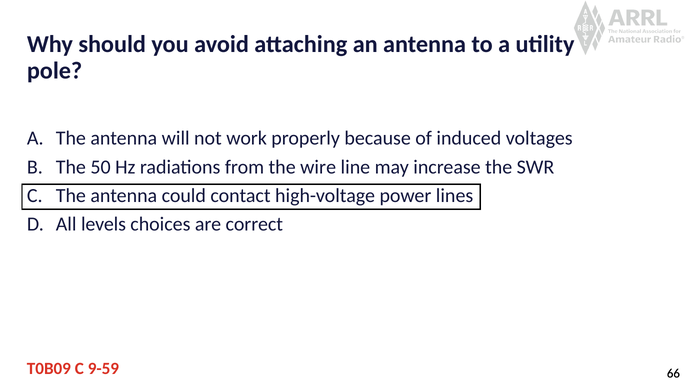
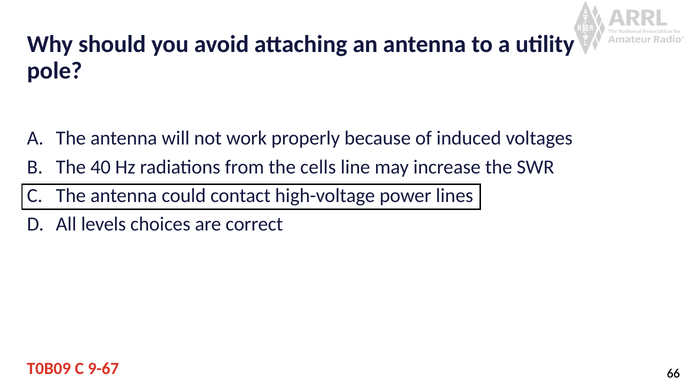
50: 50 -> 40
wire: wire -> cells
9-59: 9-59 -> 9-67
